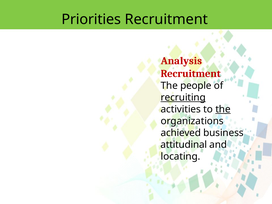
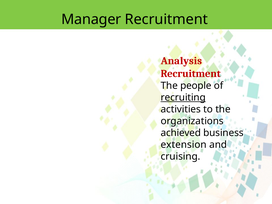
Priorities: Priorities -> Manager
the at (223, 109) underline: present -> none
attitudinal: attitudinal -> extension
locating: locating -> cruising
